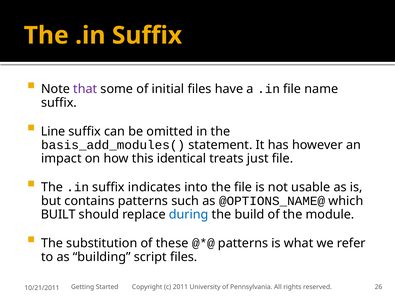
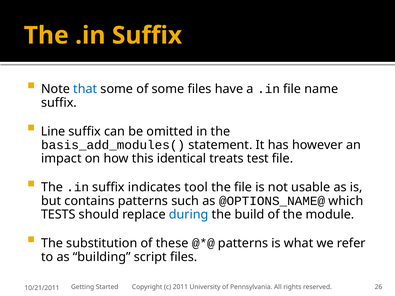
that colour: purple -> blue
of initial: initial -> some
just: just -> test
into: into -> tool
BUILT: BUILT -> TESTS
